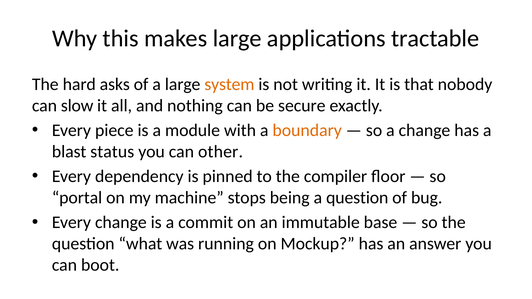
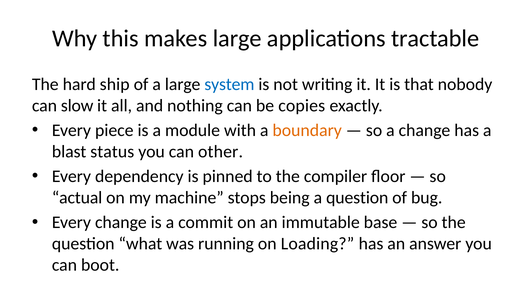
asks: asks -> ship
system colour: orange -> blue
secure: secure -> copies
portal: portal -> actual
Mockup: Mockup -> Loading
